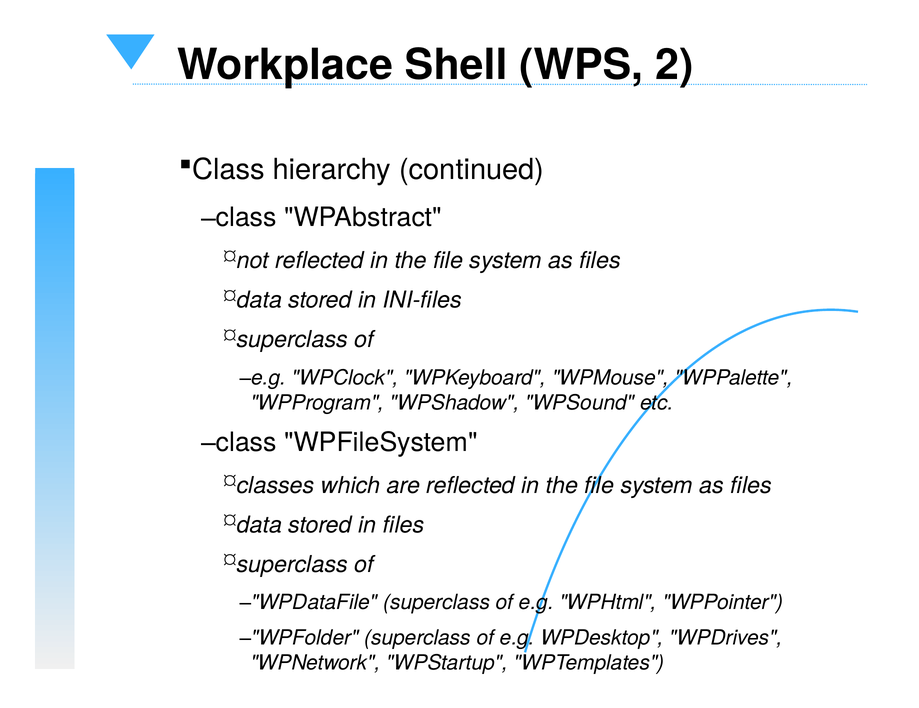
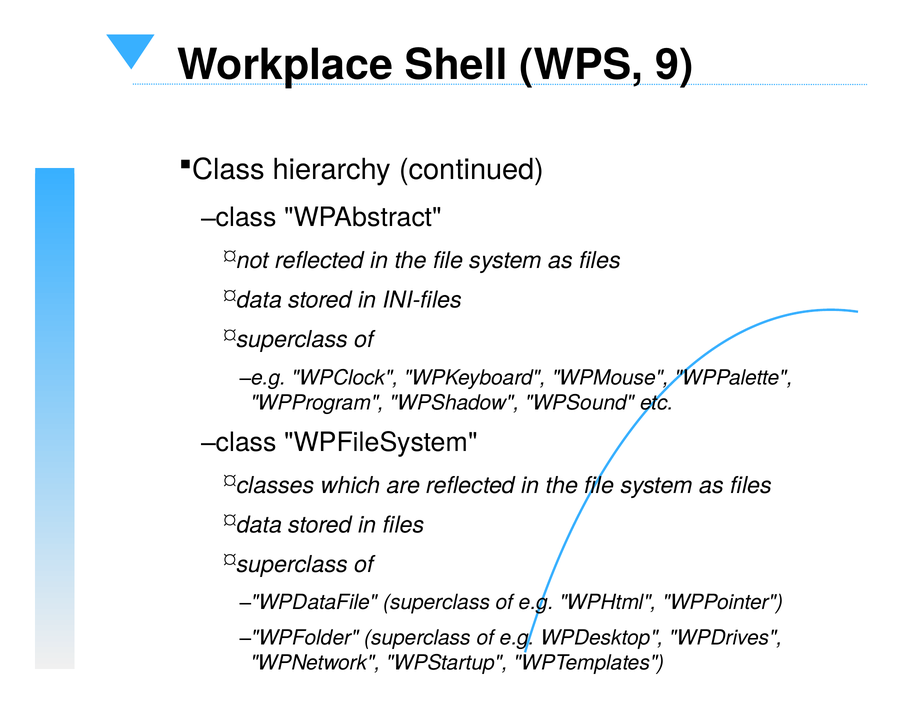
2: 2 -> 9
